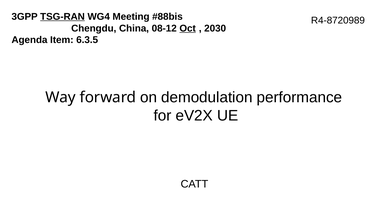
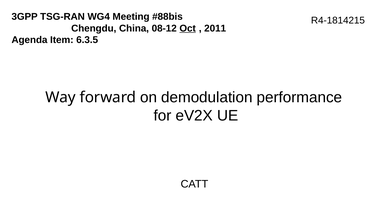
TSG-RAN underline: present -> none
R4-8720989: R4-8720989 -> R4-1814215
2030: 2030 -> 2011
